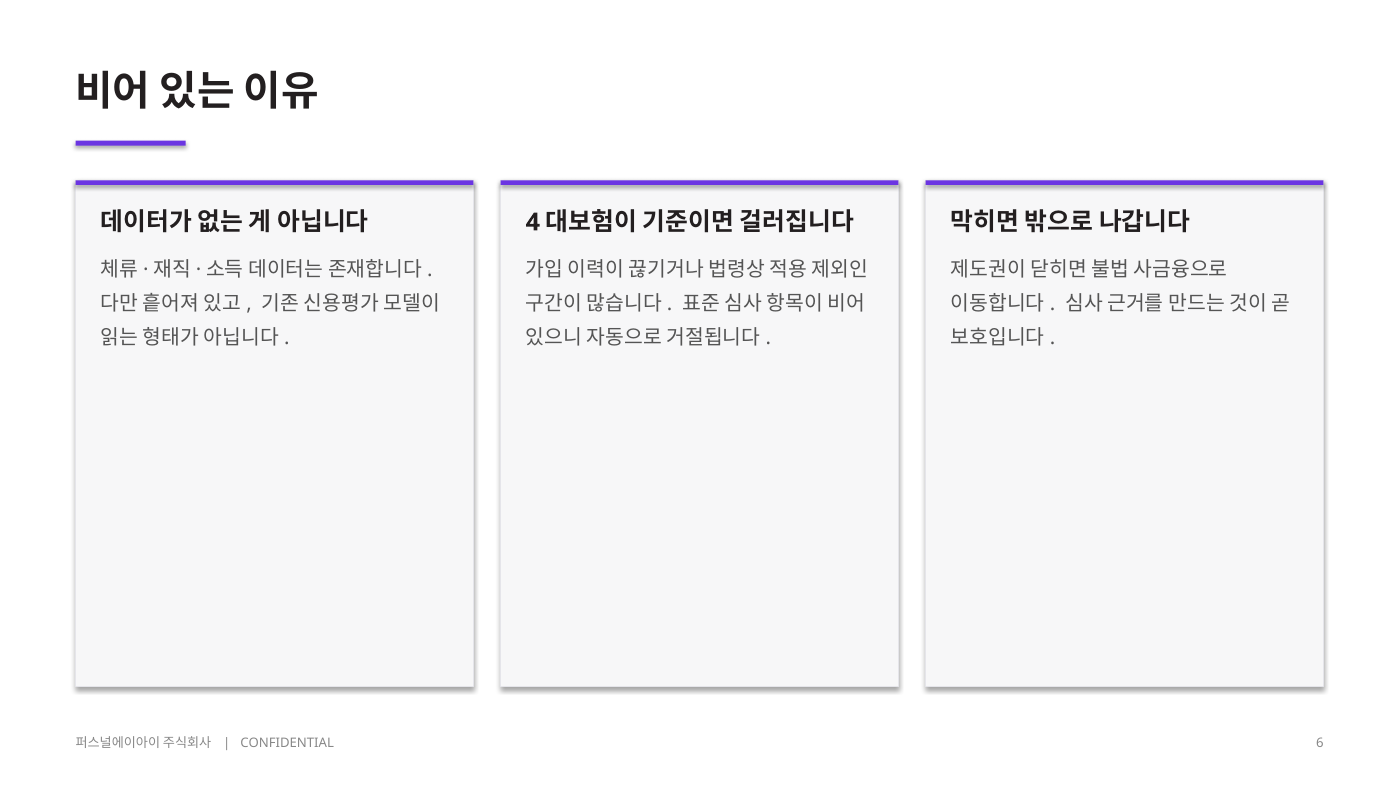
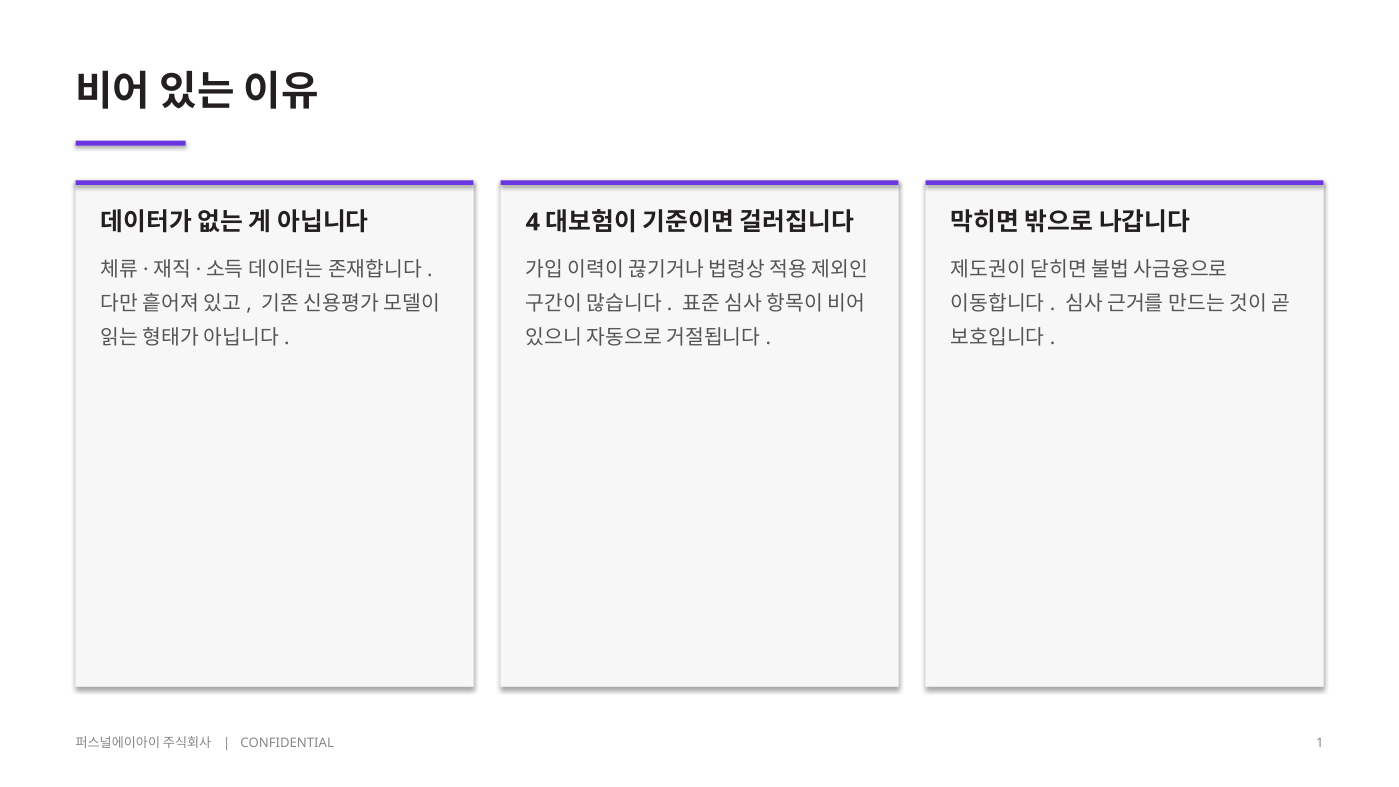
6: 6 -> 1
